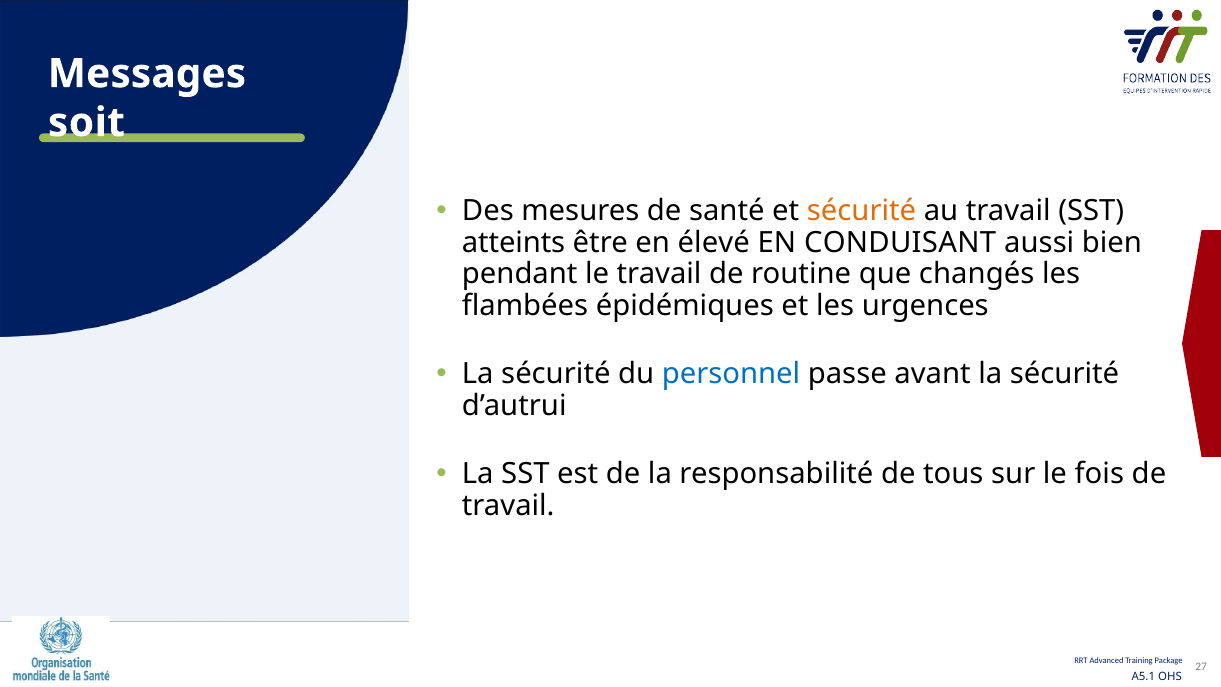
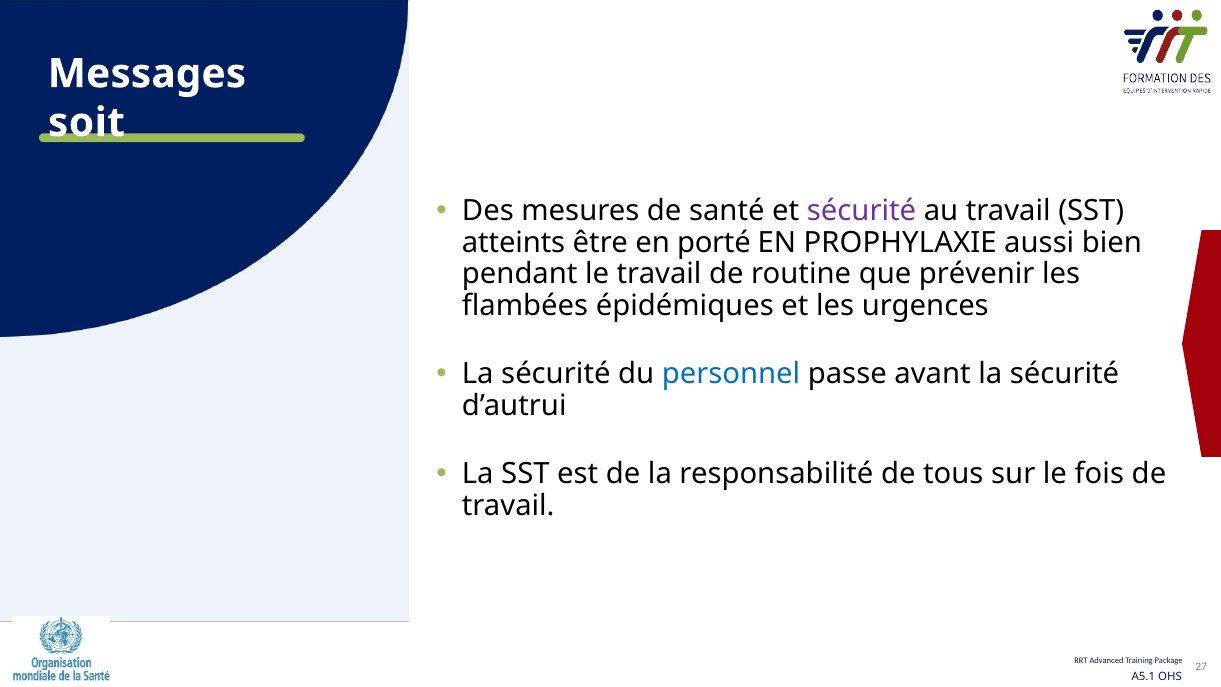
sécurité at (862, 211) colour: orange -> purple
élevé: élevé -> porté
CONDUISANT: CONDUISANT -> PROPHYLAXIE
changés: changés -> prévenir
